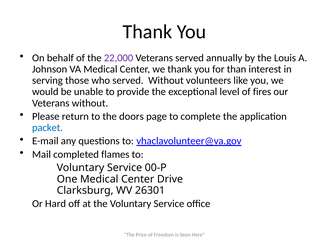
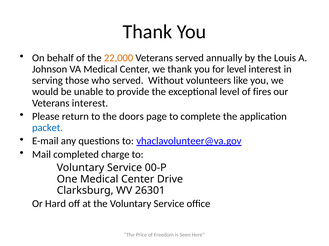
22,000 colour: purple -> orange
for than: than -> level
Veterans without: without -> interest
flames: flames -> charge
